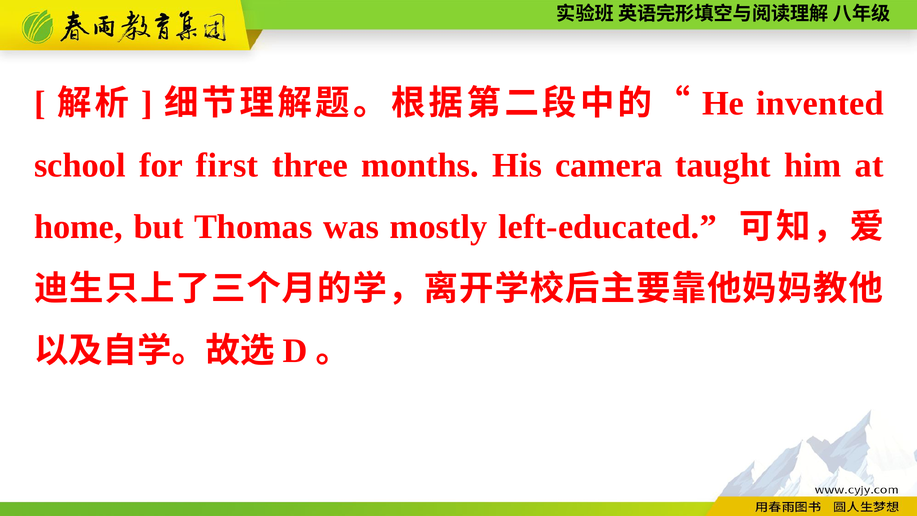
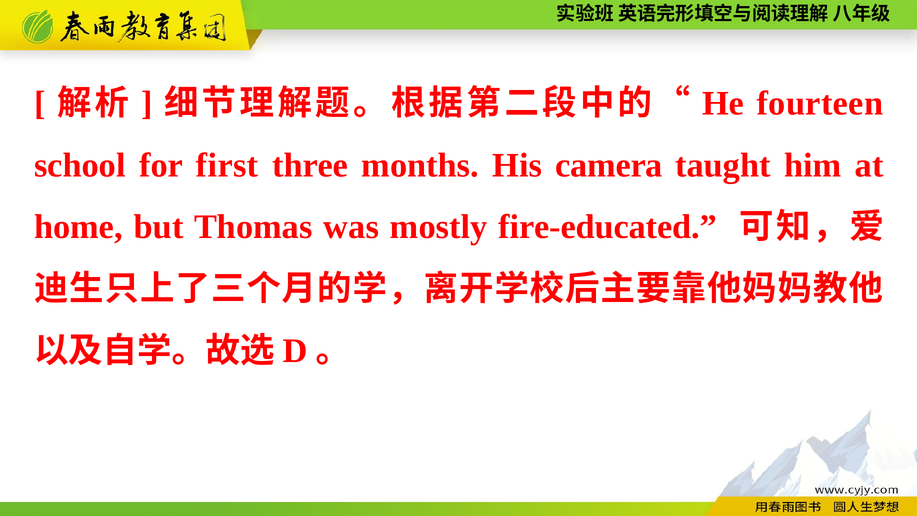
invented: invented -> fourteen
left-educated: left-educated -> fire-educated
